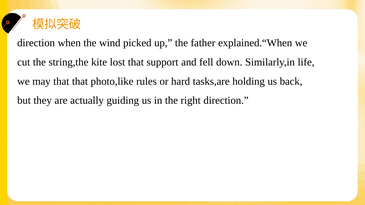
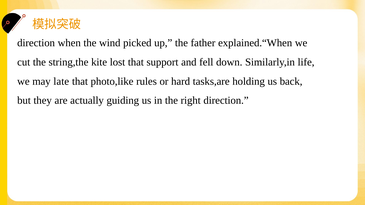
may that: that -> late
